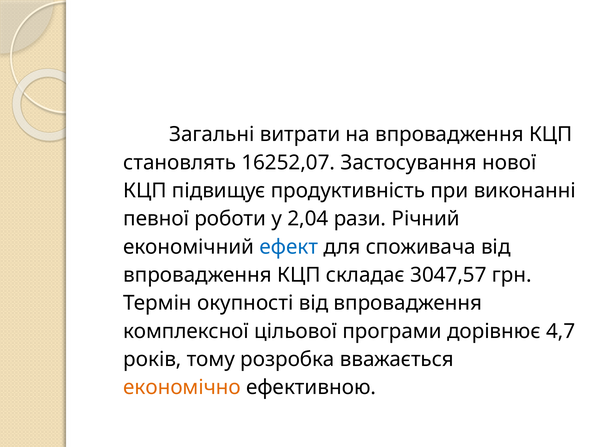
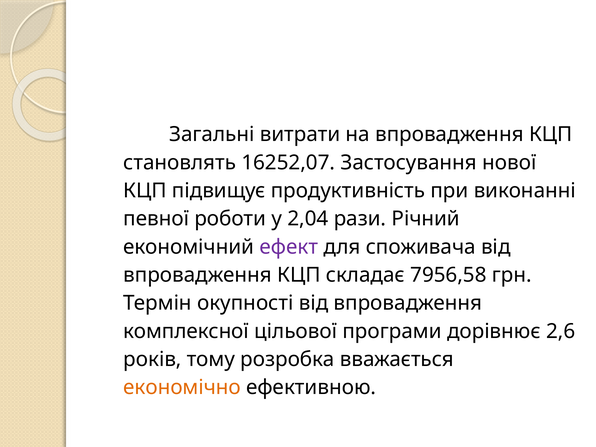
ефект colour: blue -> purple
3047,57: 3047,57 -> 7956,58
4,7: 4,7 -> 2,6
